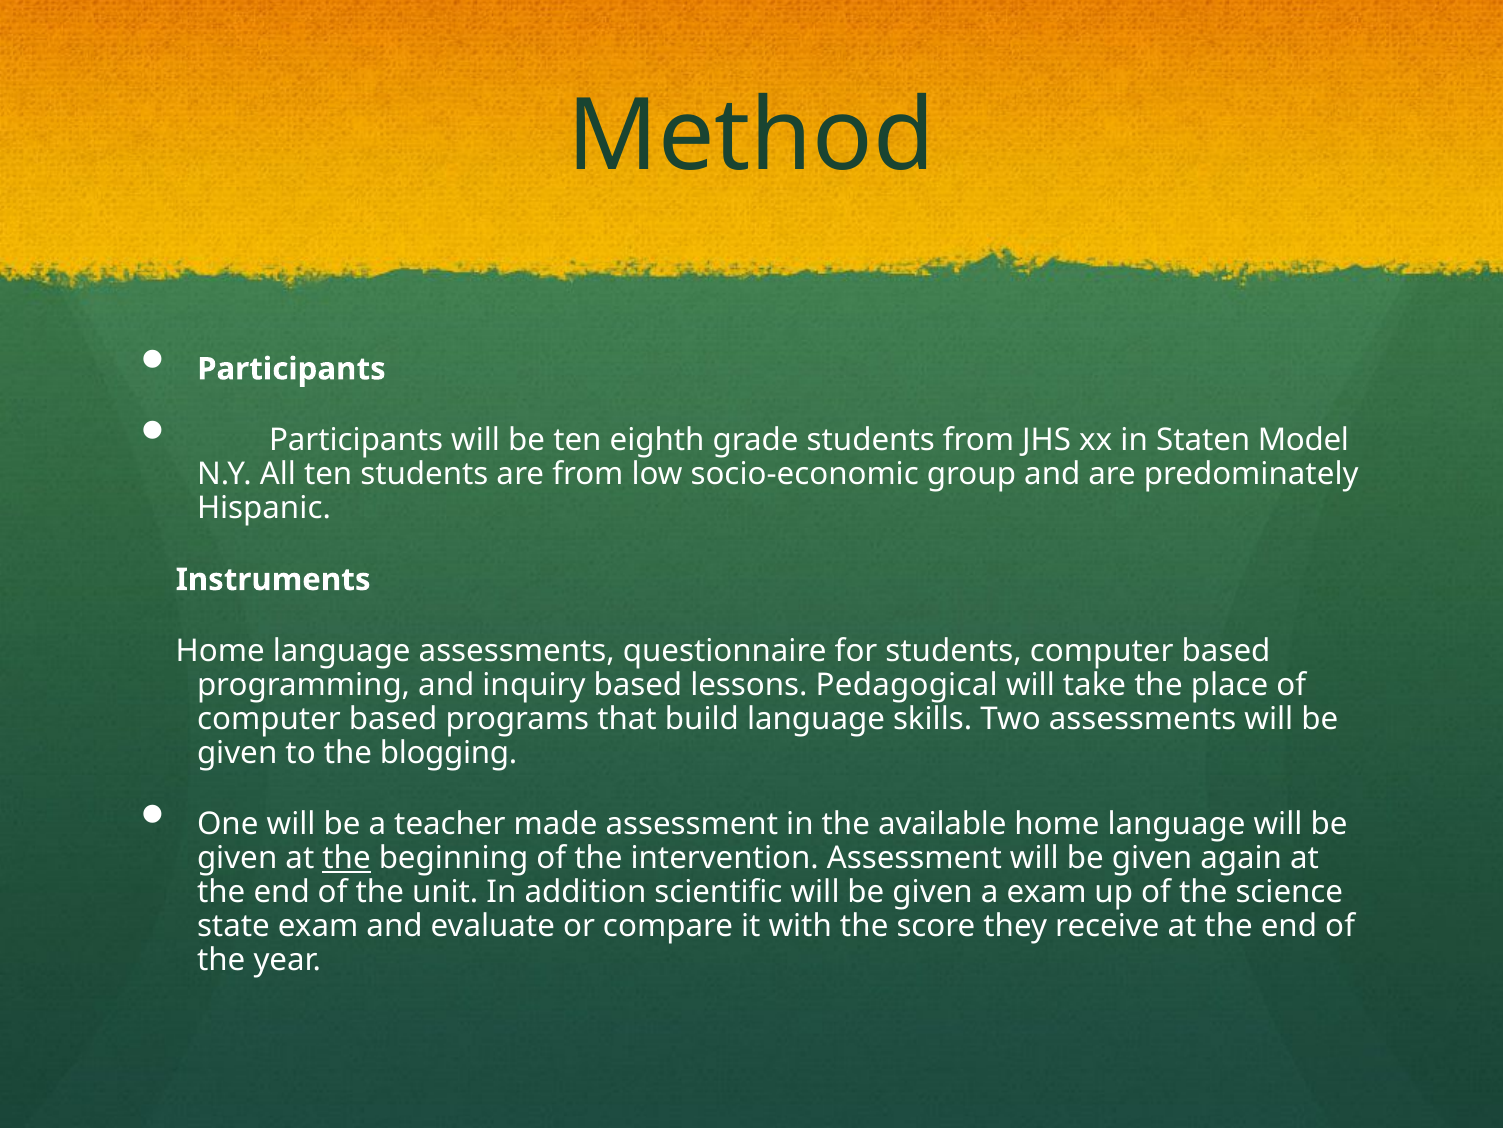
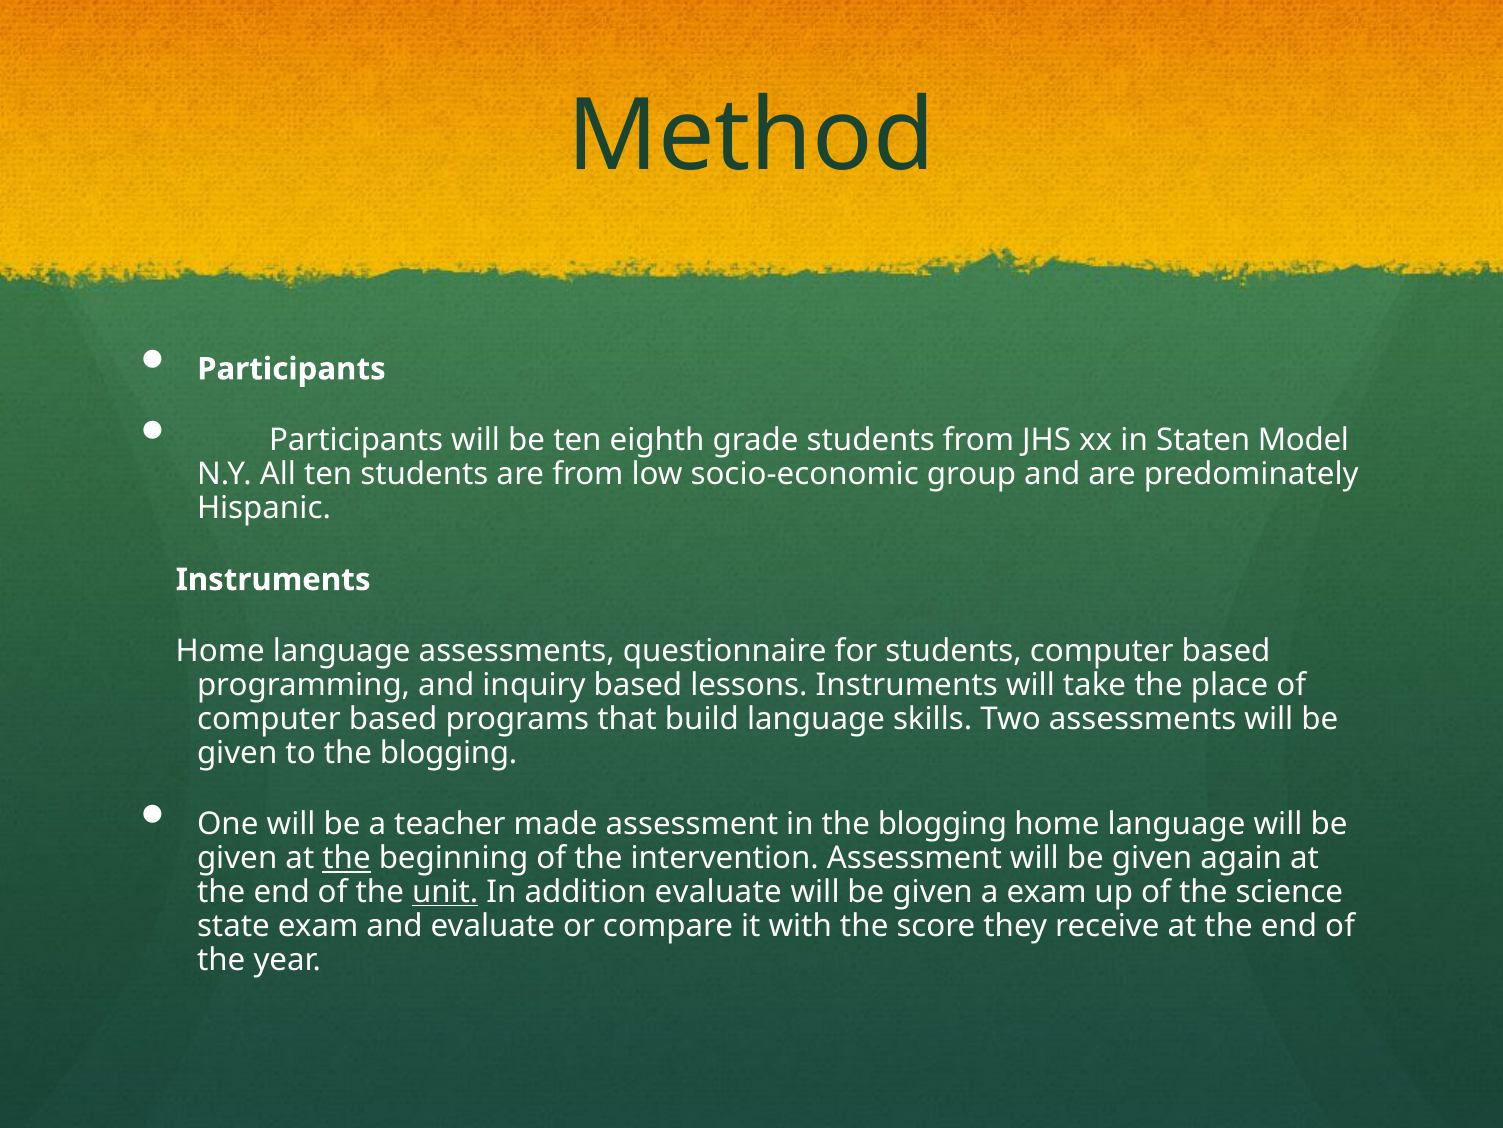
lessons Pedagogical: Pedagogical -> Instruments
in the available: available -> blogging
unit underline: none -> present
addition scientific: scientific -> evaluate
